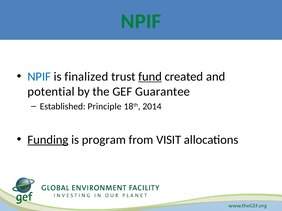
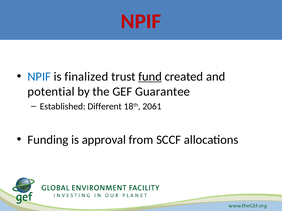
NPIF at (141, 21) colour: green -> red
Principle: Principle -> Different
2014: 2014 -> 2061
Funding underline: present -> none
program: program -> approval
VISIT: VISIT -> SCCF
